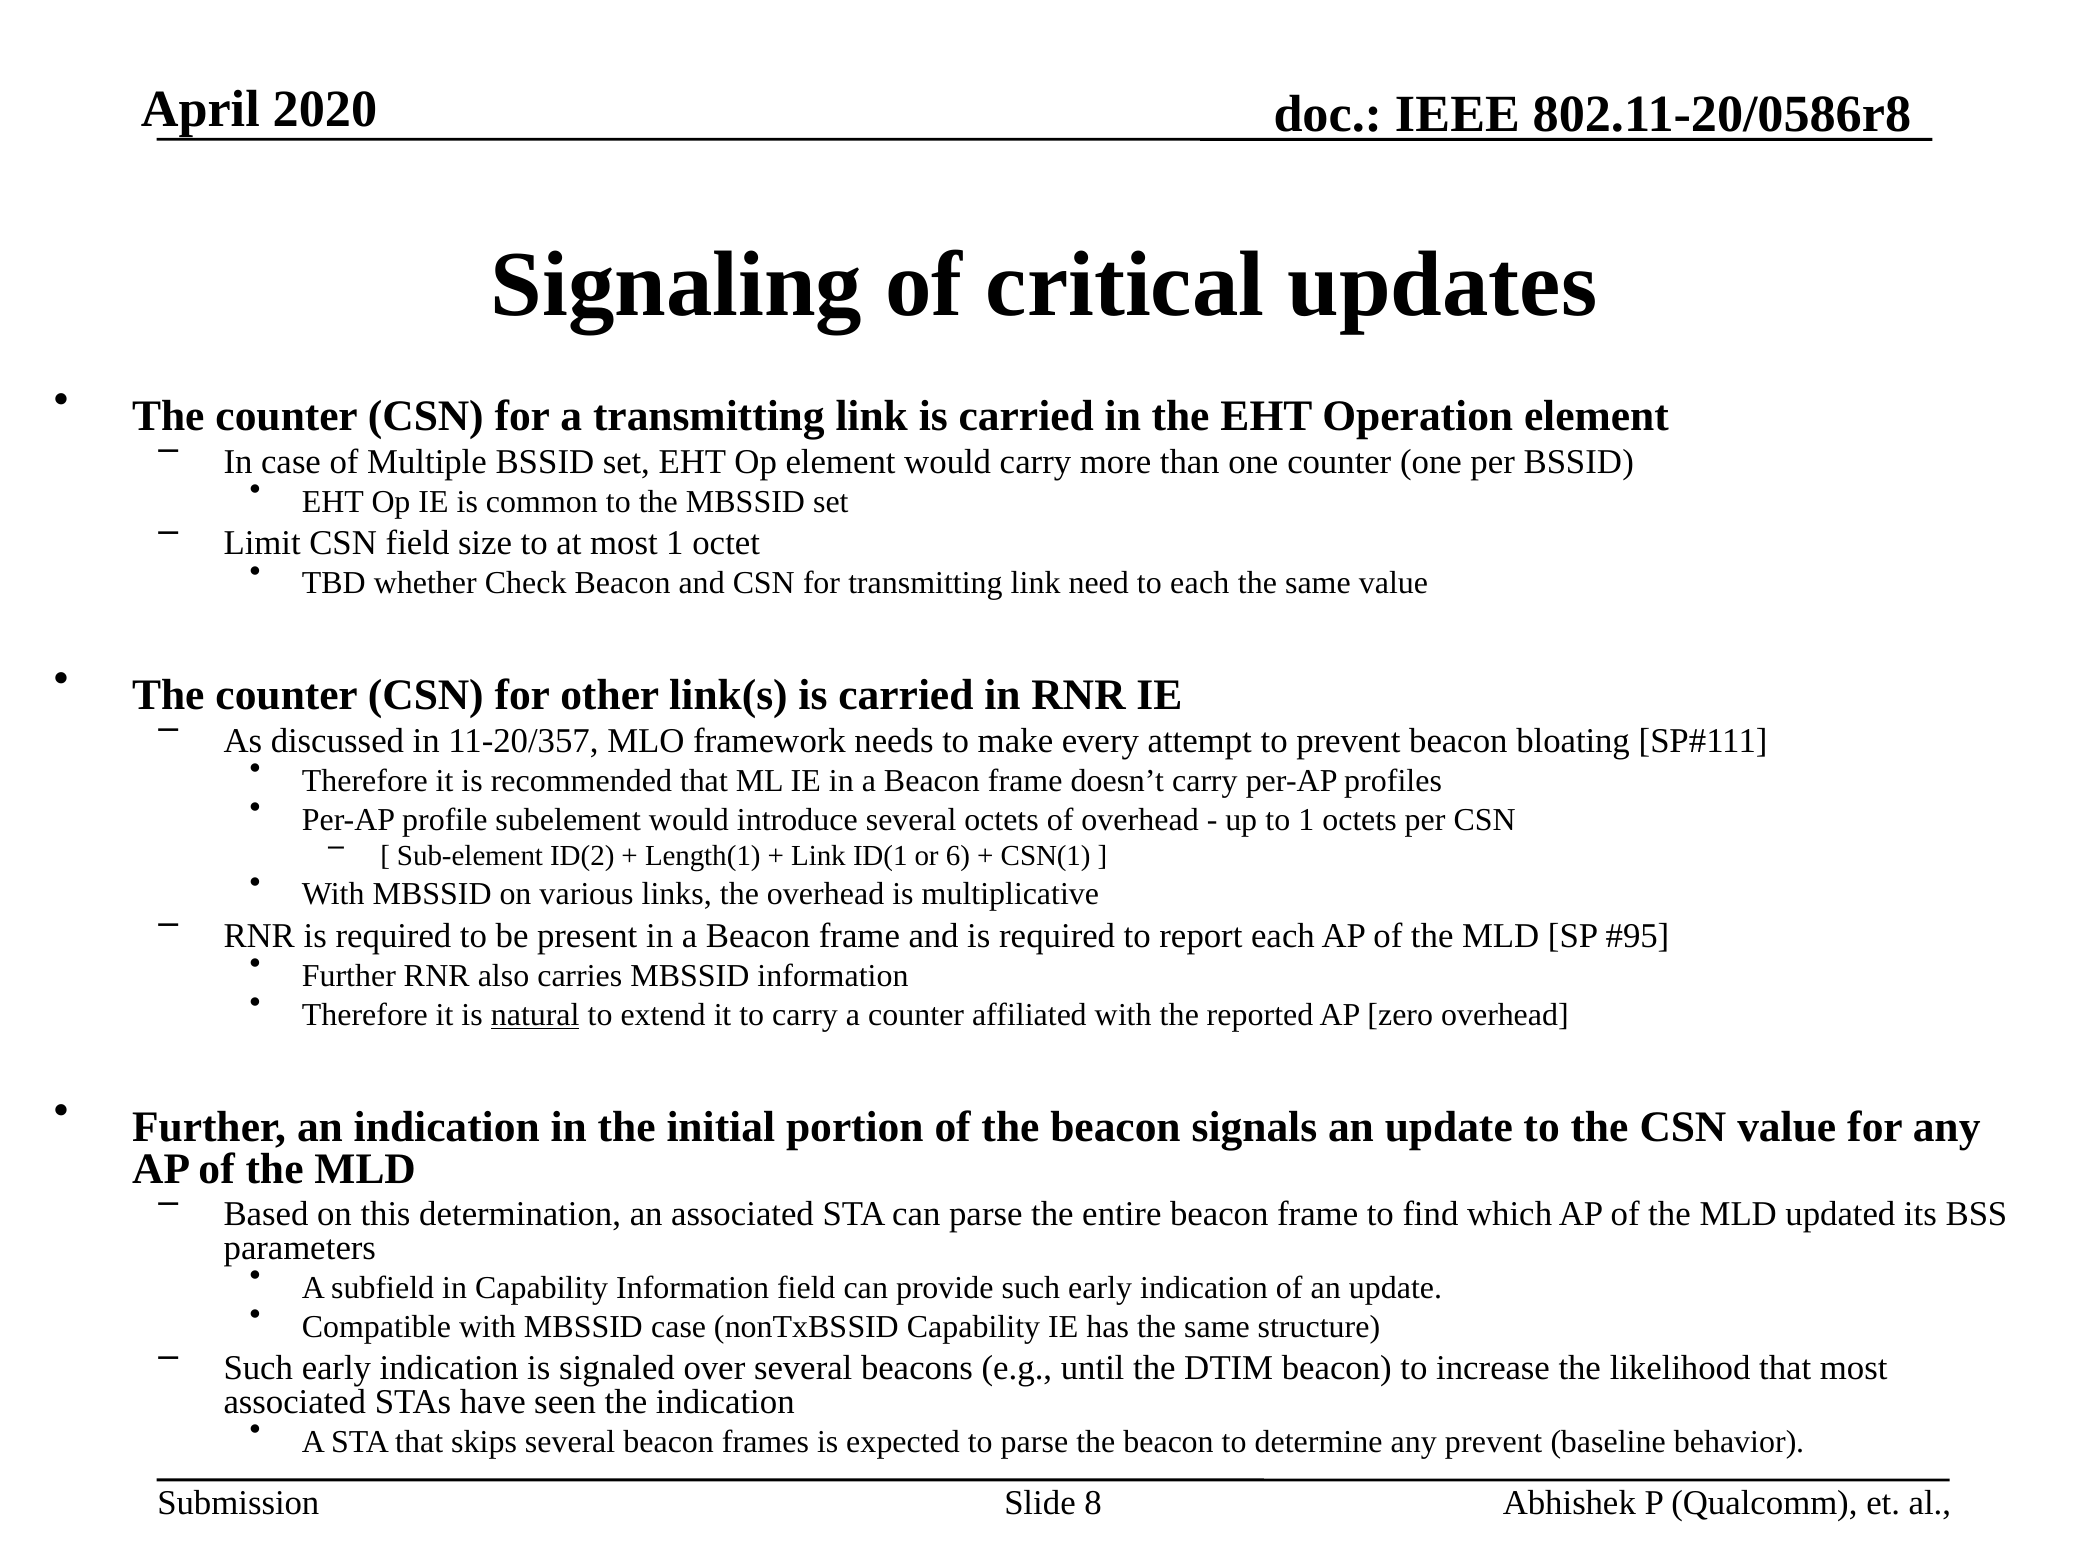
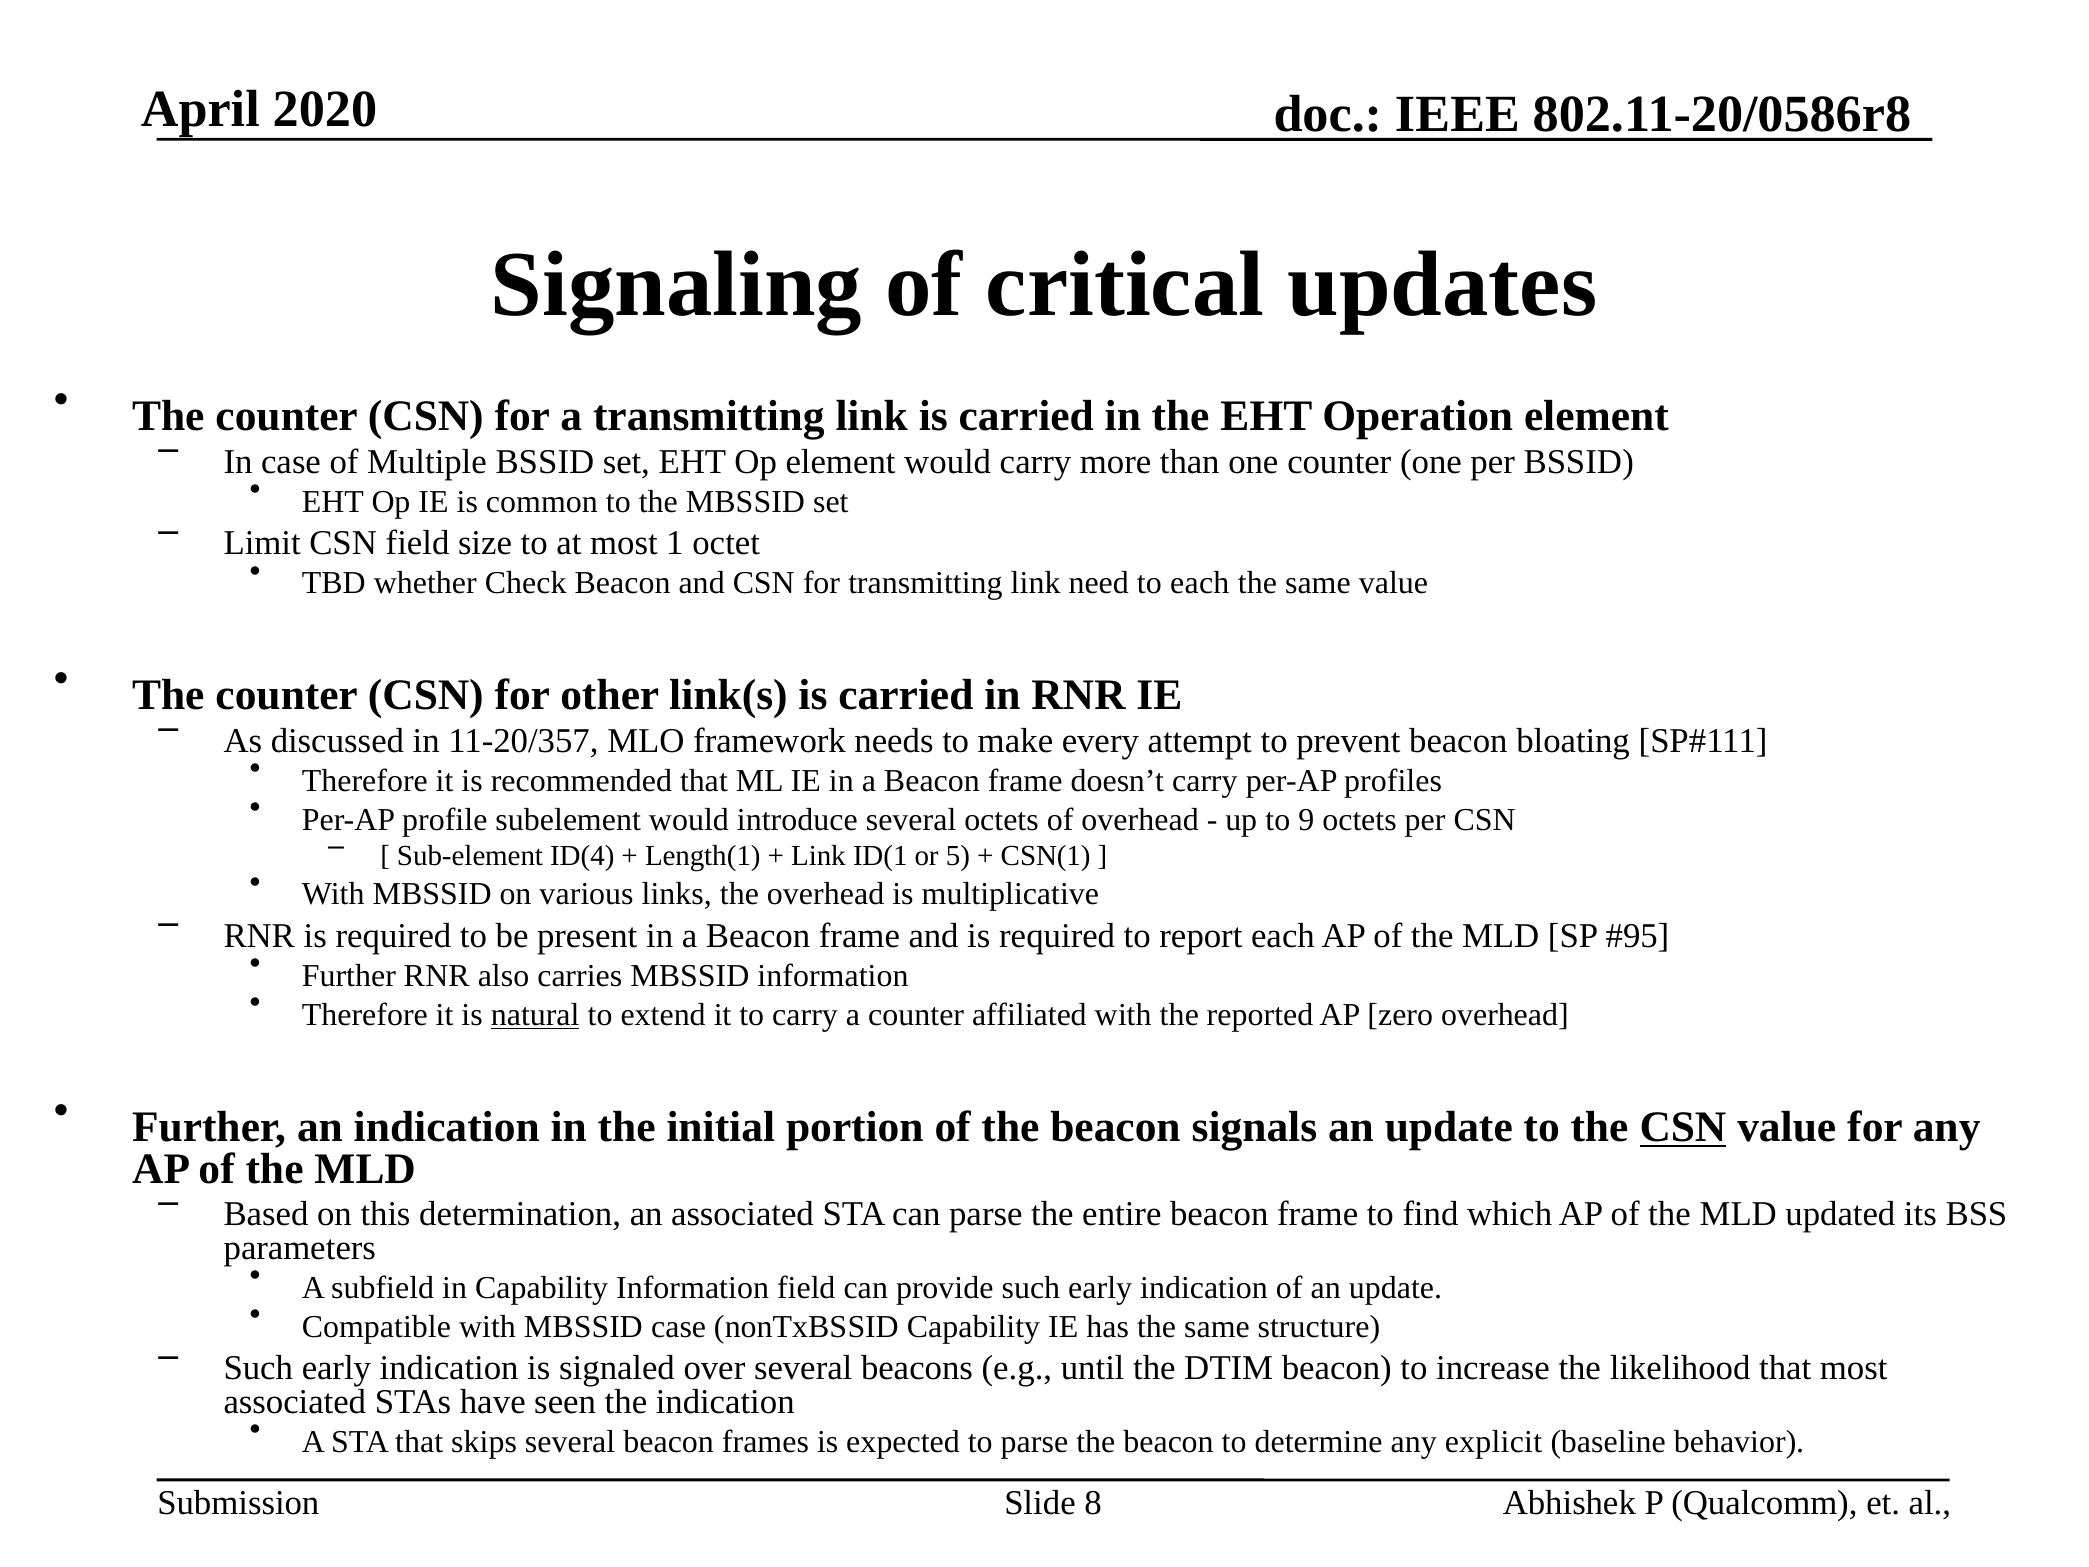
to 1: 1 -> 9
ID(2: ID(2 -> ID(4
6: 6 -> 5
CSN at (1683, 1127) underline: none -> present
any prevent: prevent -> explicit
